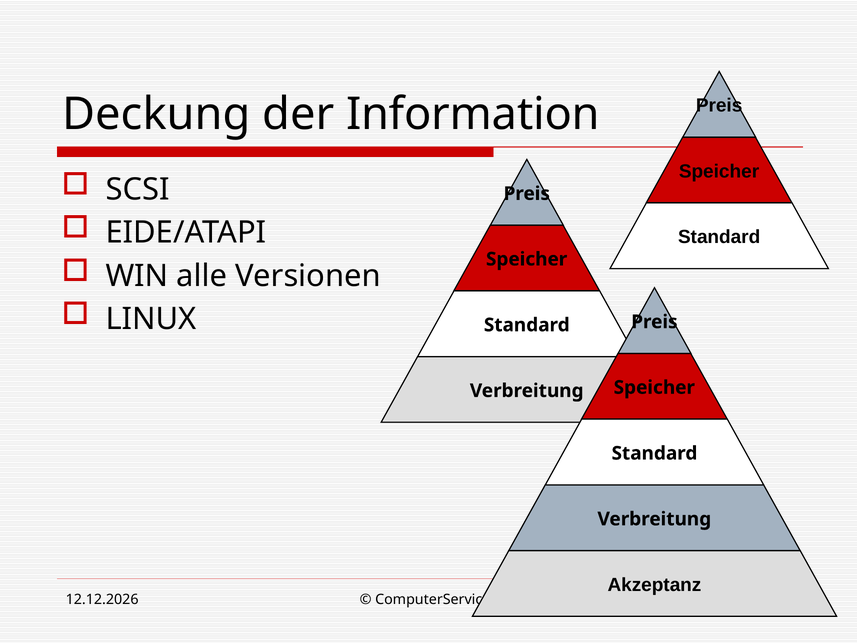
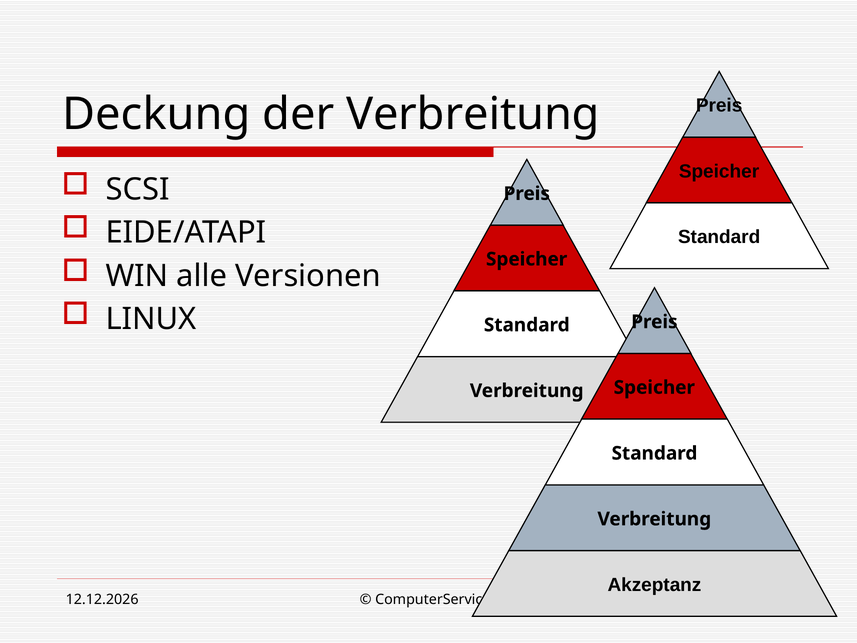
der Information: Information -> Verbreitung
